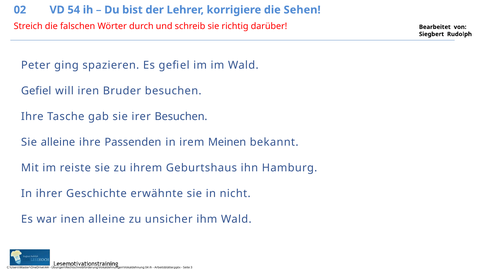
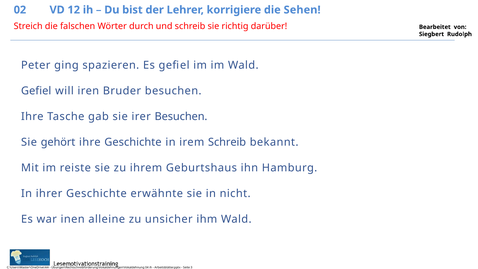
54: 54 -> 12
Sie alleine: alleine -> gehört
ihre Passenden: Passenden -> Geschichte
irem Meinen: Meinen -> Schreib
